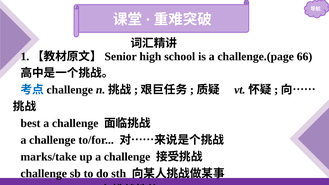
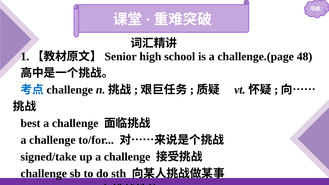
66: 66 -> 48
marks/take: marks/take -> signed/take
